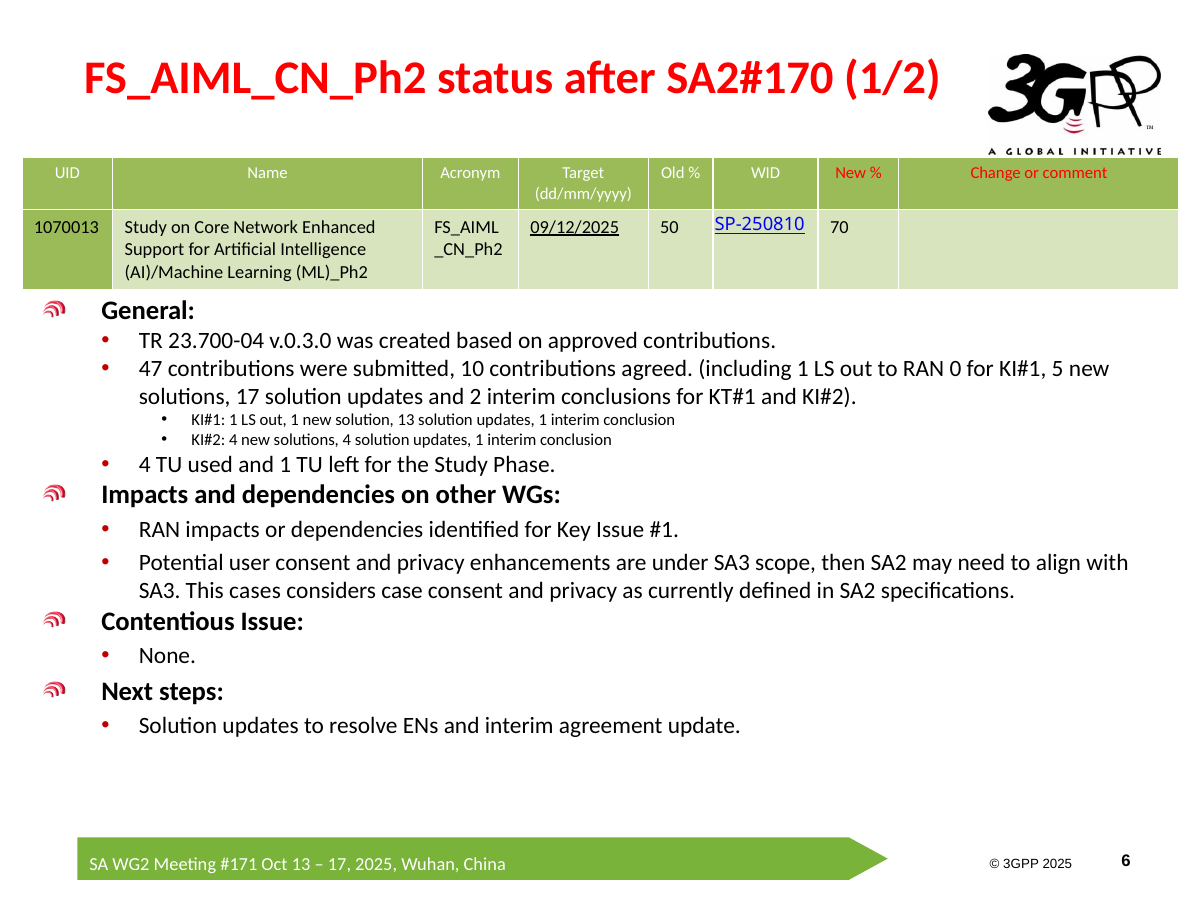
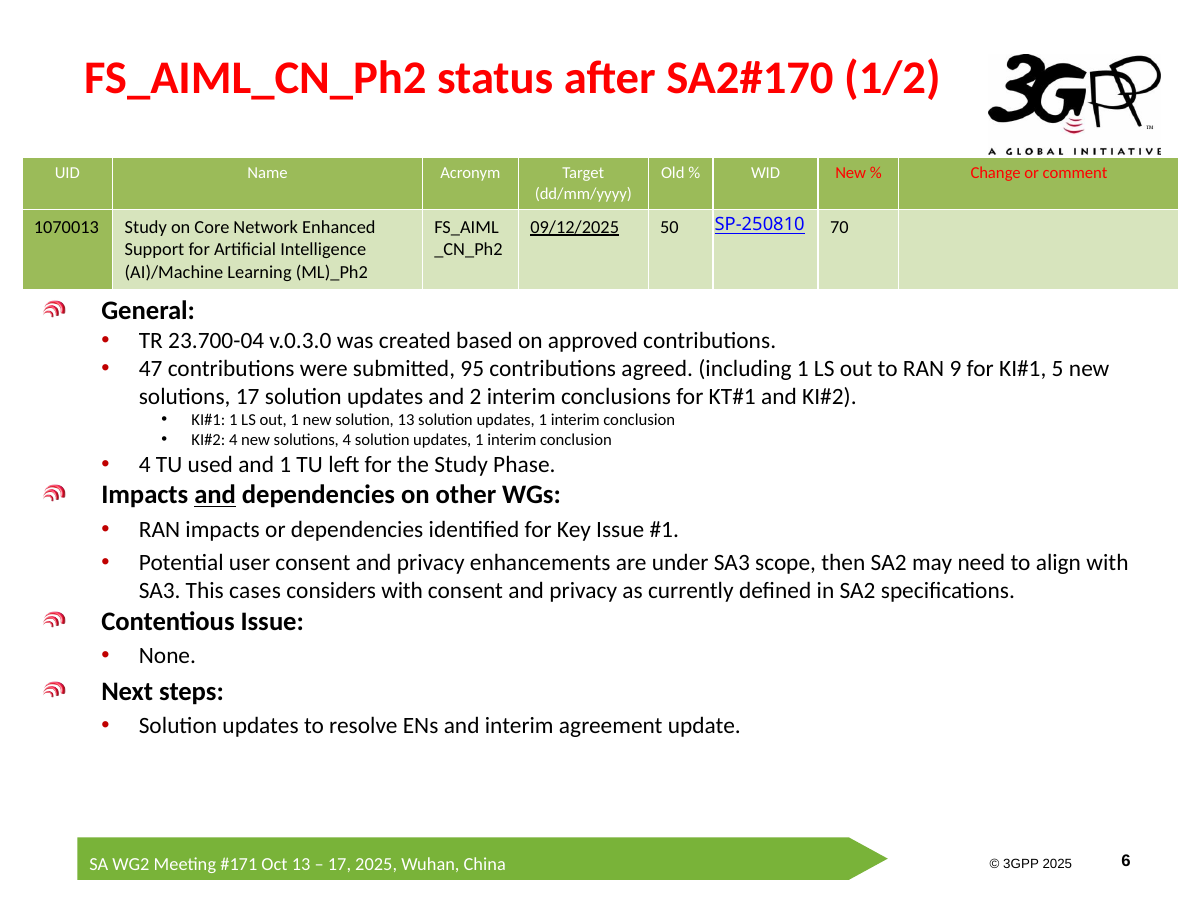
10: 10 -> 95
0: 0 -> 9
and at (215, 495) underline: none -> present
considers case: case -> with
